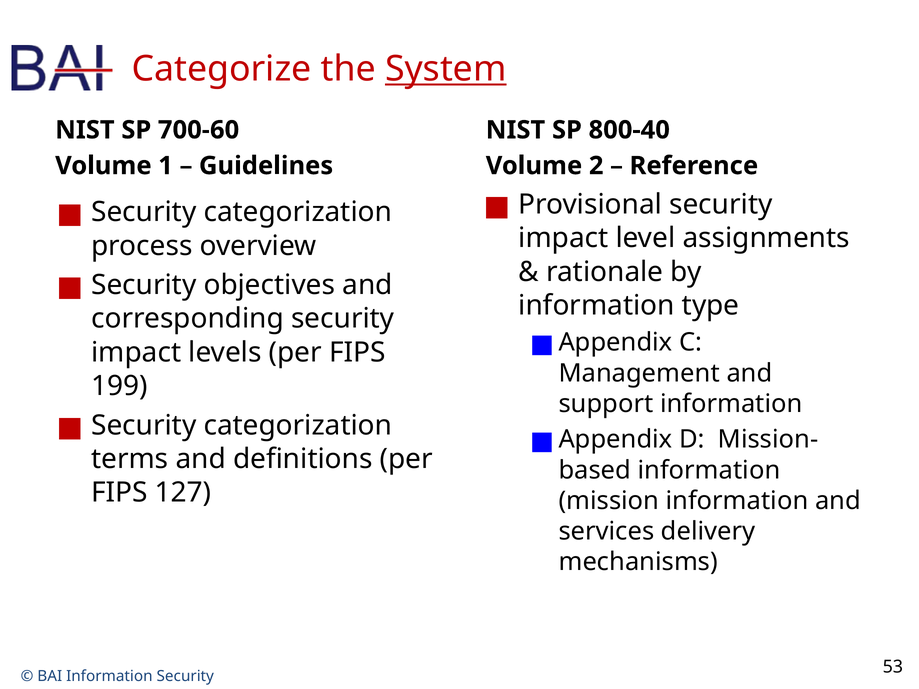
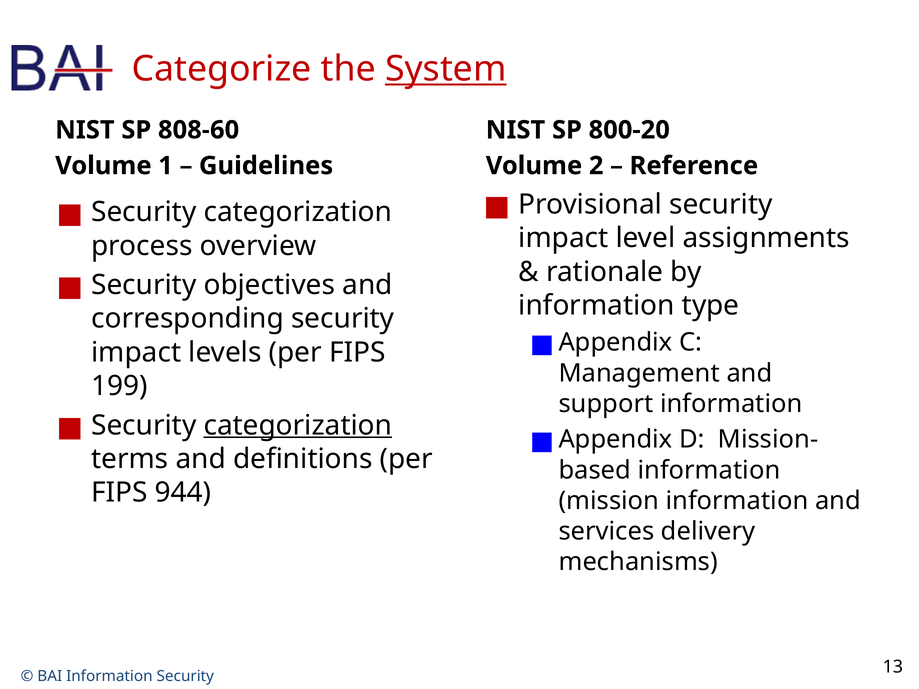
700-60: 700-60 -> 808-60
800-40: 800-40 -> 800-20
categorization at (298, 425) underline: none -> present
127: 127 -> 944
53: 53 -> 13
